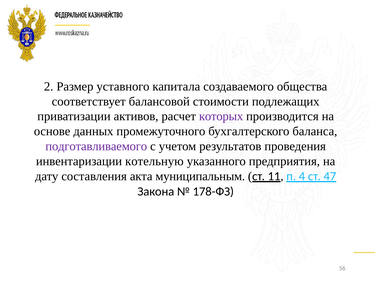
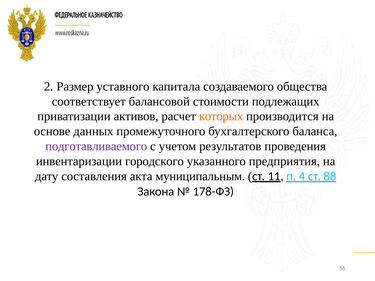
которых colour: purple -> orange
котельную: котельную -> городского
47: 47 -> 88
